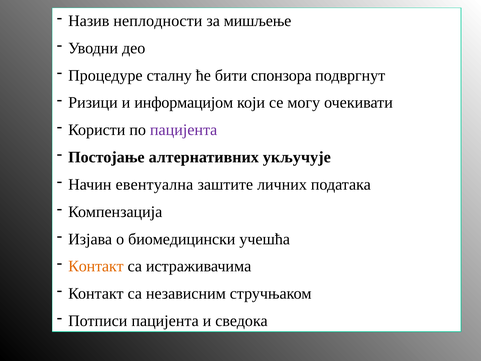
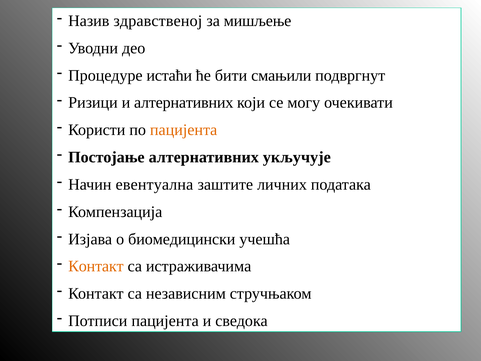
неплодности: неплодности -> здравственој
сталну: сталну -> истаћи
спонзора: спонзора -> смањили
и информацијом: информацијом -> алтернативних
пацијента at (184, 130) colour: purple -> orange
